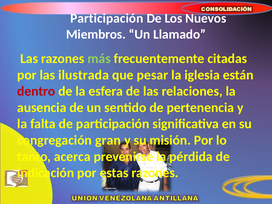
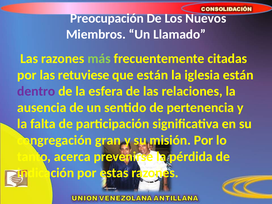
Participación at (107, 18): Participación -> Preocupación
ilustrada: ilustrada -> retuviese
que pesar: pesar -> están
dentro colour: red -> purple
